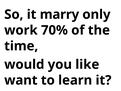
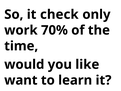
marry: marry -> check
